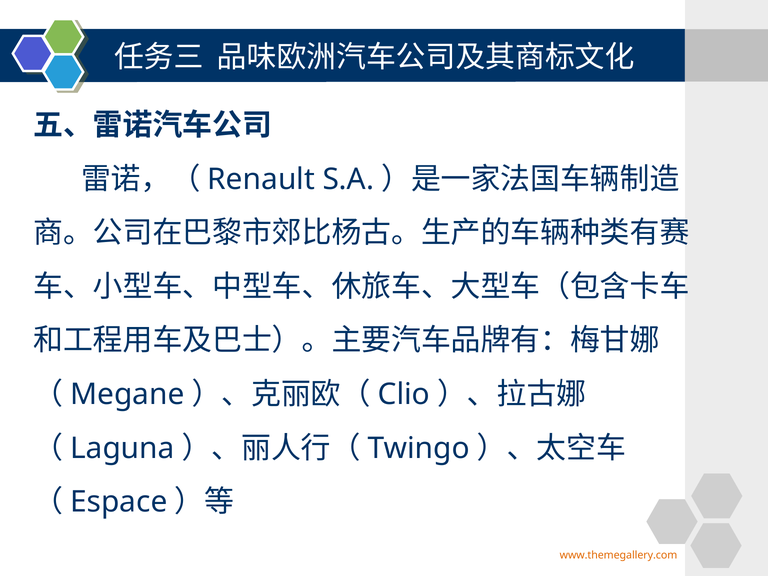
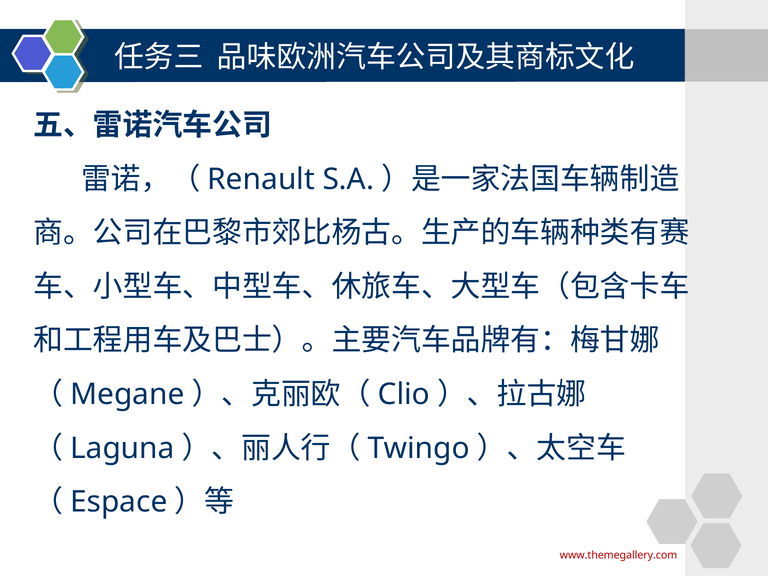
www.themegallery.com colour: orange -> red
